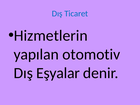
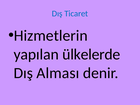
otomotiv: otomotiv -> ülkelerde
Eşyalar: Eşyalar -> Alması
